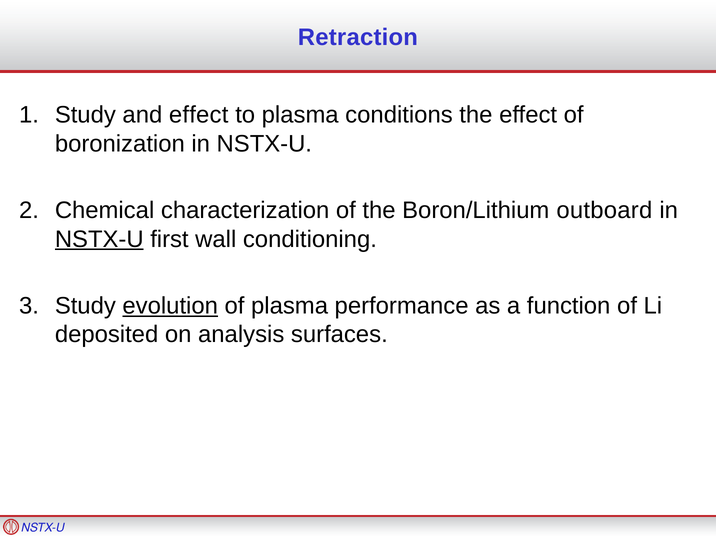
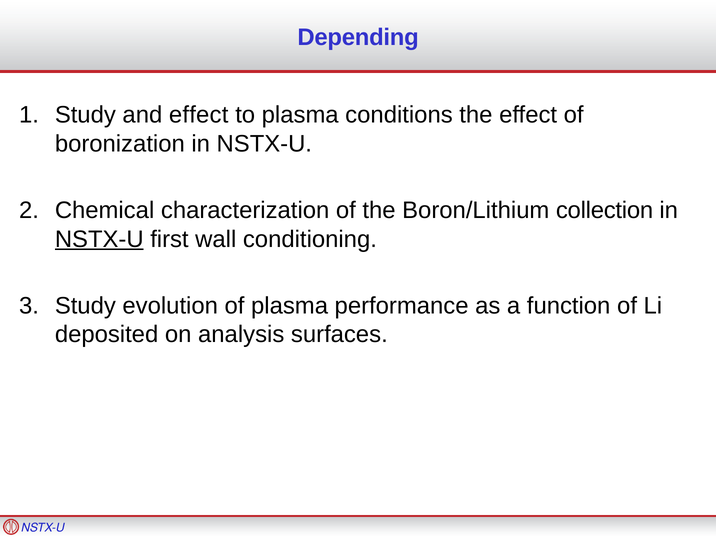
Retraction: Retraction -> Depending
outboard: outboard -> collection
evolution underline: present -> none
